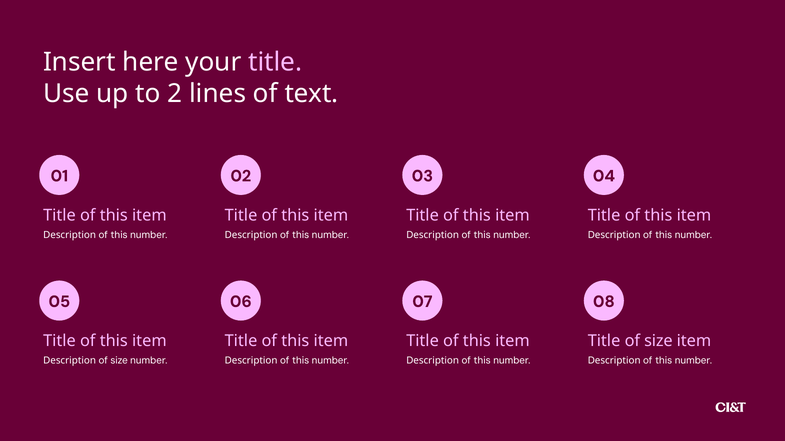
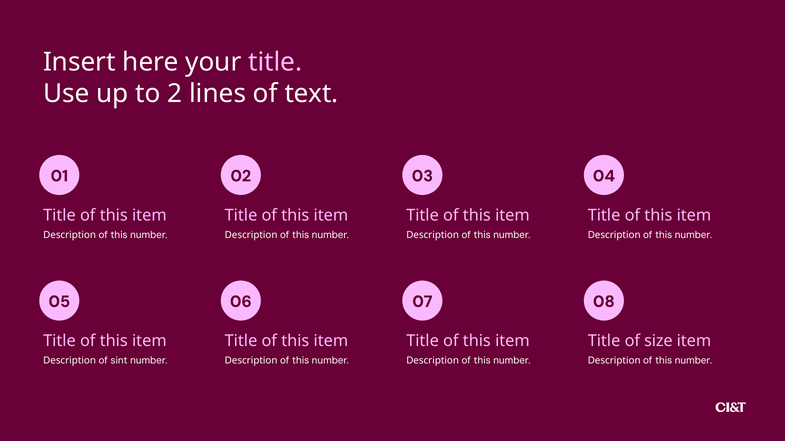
Description of size: size -> sint
